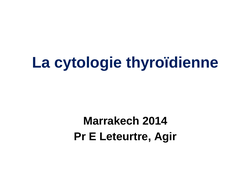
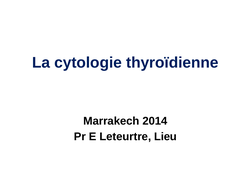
Agir: Agir -> Lieu
